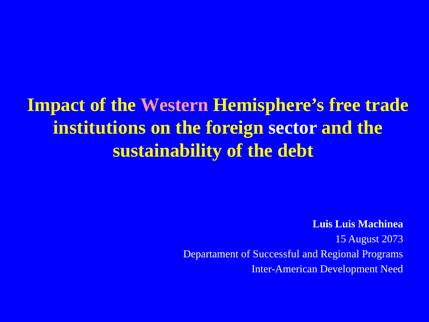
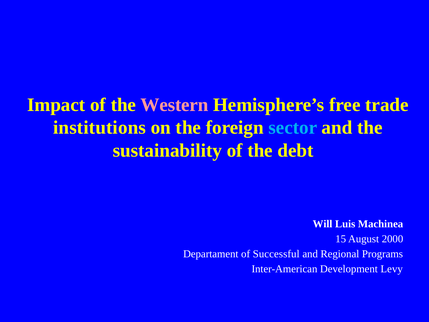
sector colour: white -> light blue
Luis at (323, 224): Luis -> Will
2073: 2073 -> 2000
Need: Need -> Levy
